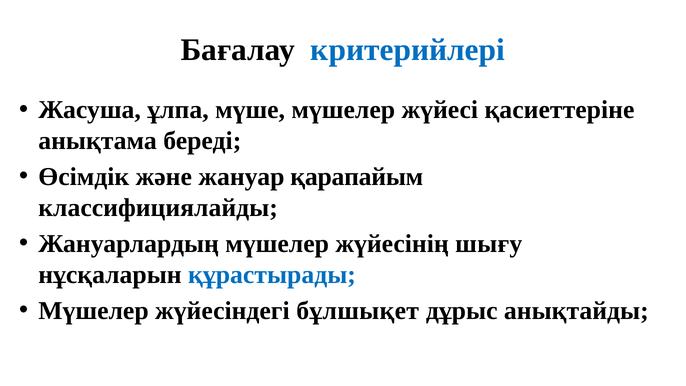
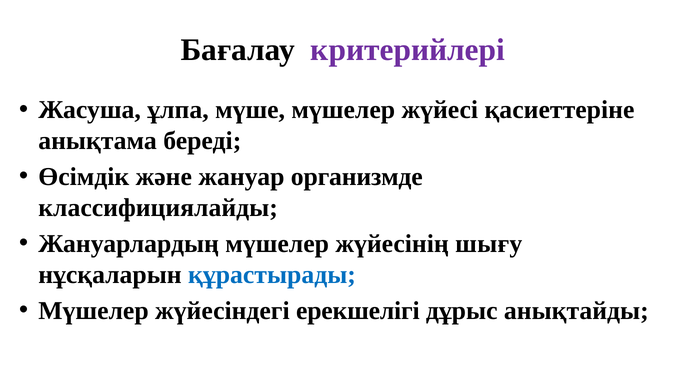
критерийлері colour: blue -> purple
қарапайым: қарапайым -> организмде
бұлшықет: бұлшықет -> ерекшелігі
